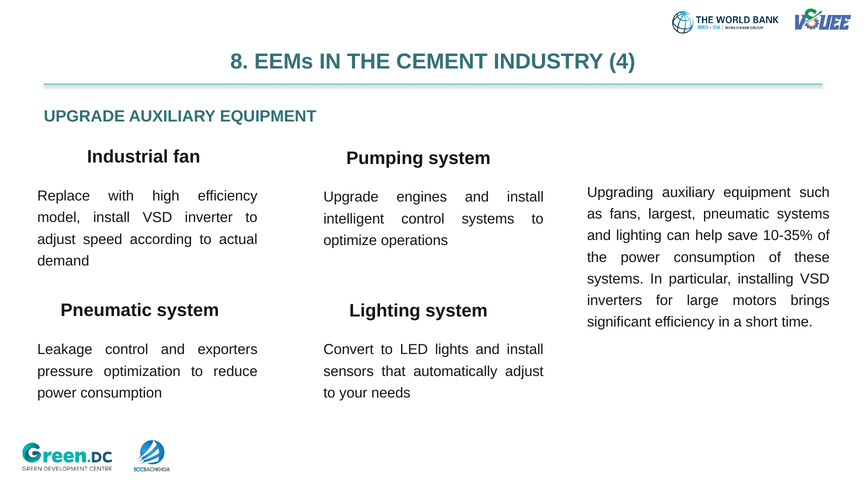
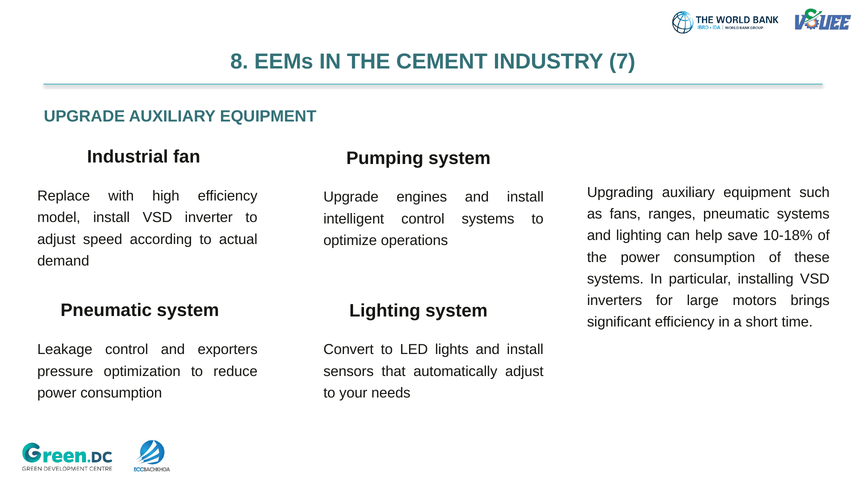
4: 4 -> 7
largest: largest -> ranges
10-35%: 10-35% -> 10-18%
